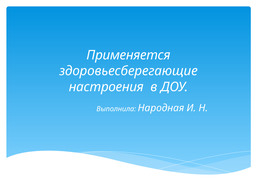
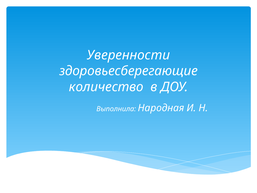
Применяется: Применяется -> Уверенности
настроения: настроения -> количество
